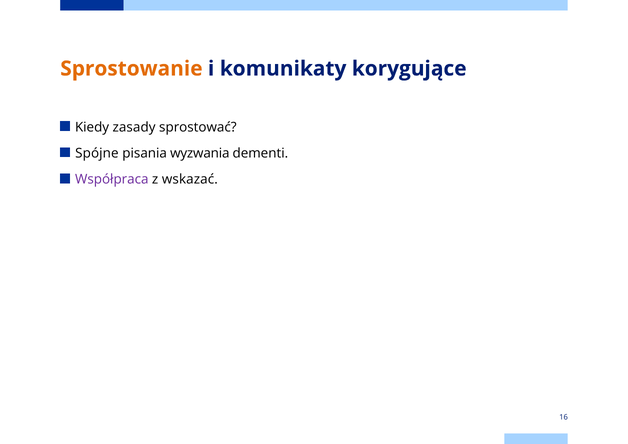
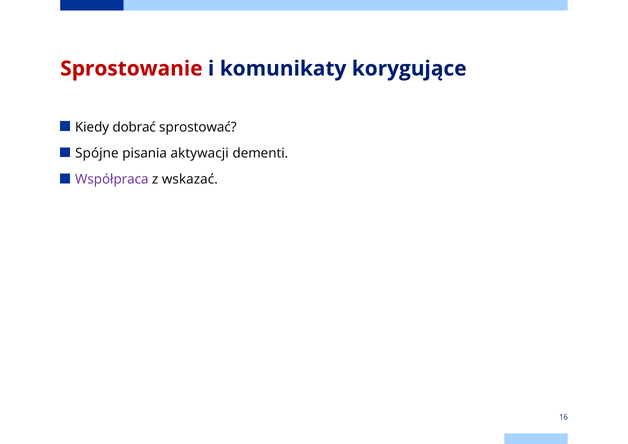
Sprostowanie colour: orange -> red
zasady: zasady -> dobrać
wyzwania: wyzwania -> aktywacji
